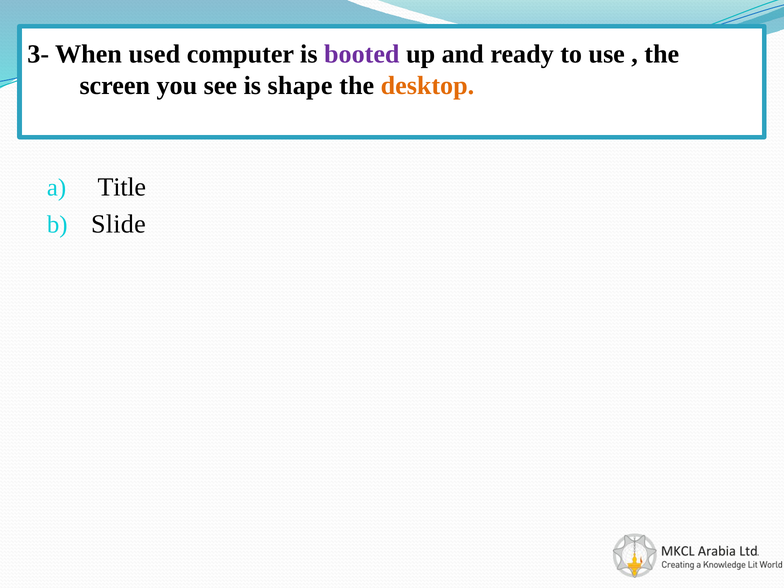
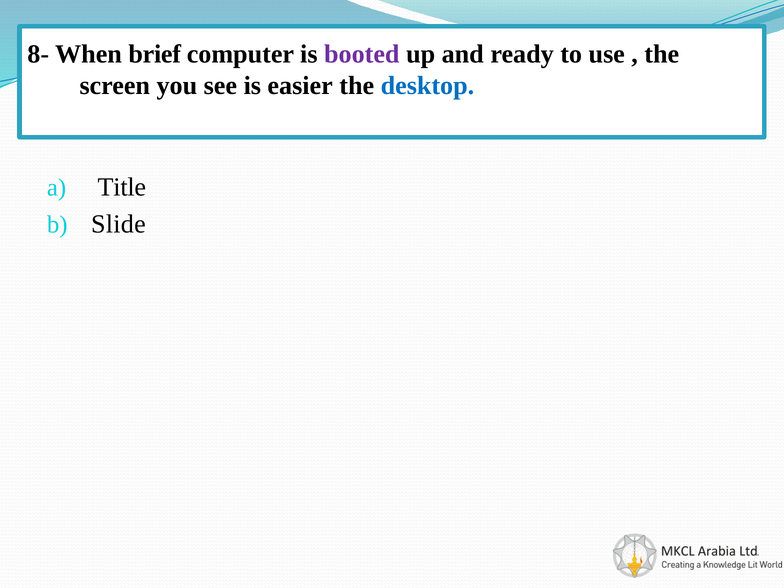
3-: 3- -> 8-
used: used -> brief
shape: shape -> easier
desktop colour: orange -> blue
